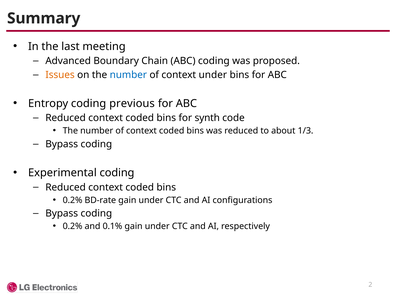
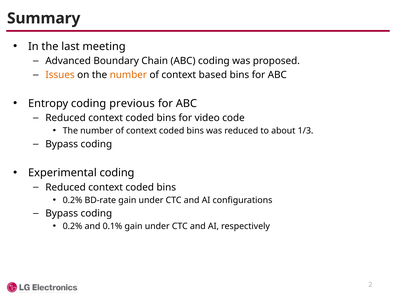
number at (128, 75) colour: blue -> orange
context under: under -> based
synth: synth -> video
